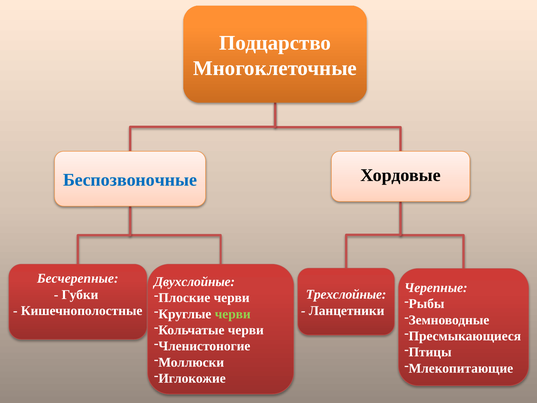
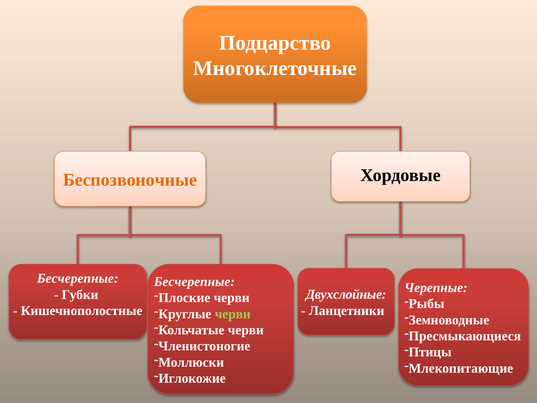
Беспозвоночные colour: blue -> orange
Двухслойные at (194, 282): Двухслойные -> Бесчерепные
Трехслойные: Трехслойные -> Двухслойные
